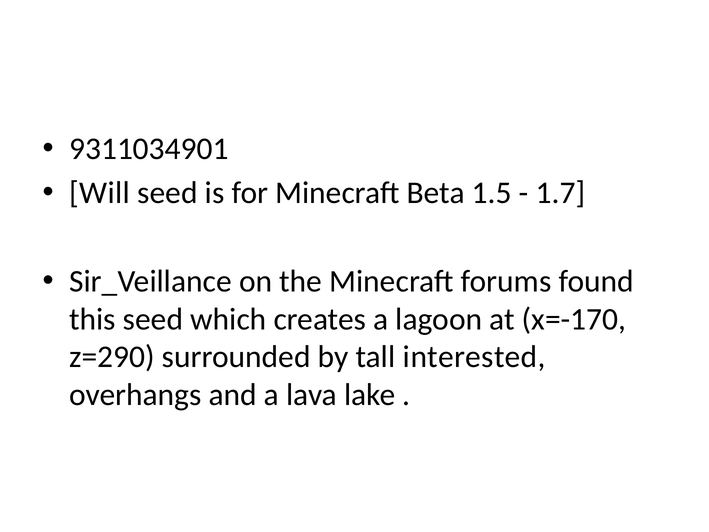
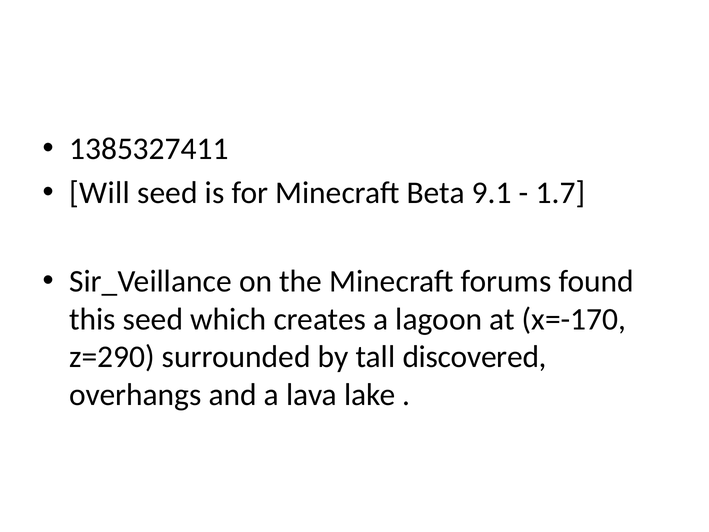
9311034901: 9311034901 -> 1385327411
1.5: 1.5 -> 9.1
interested: interested -> discovered
